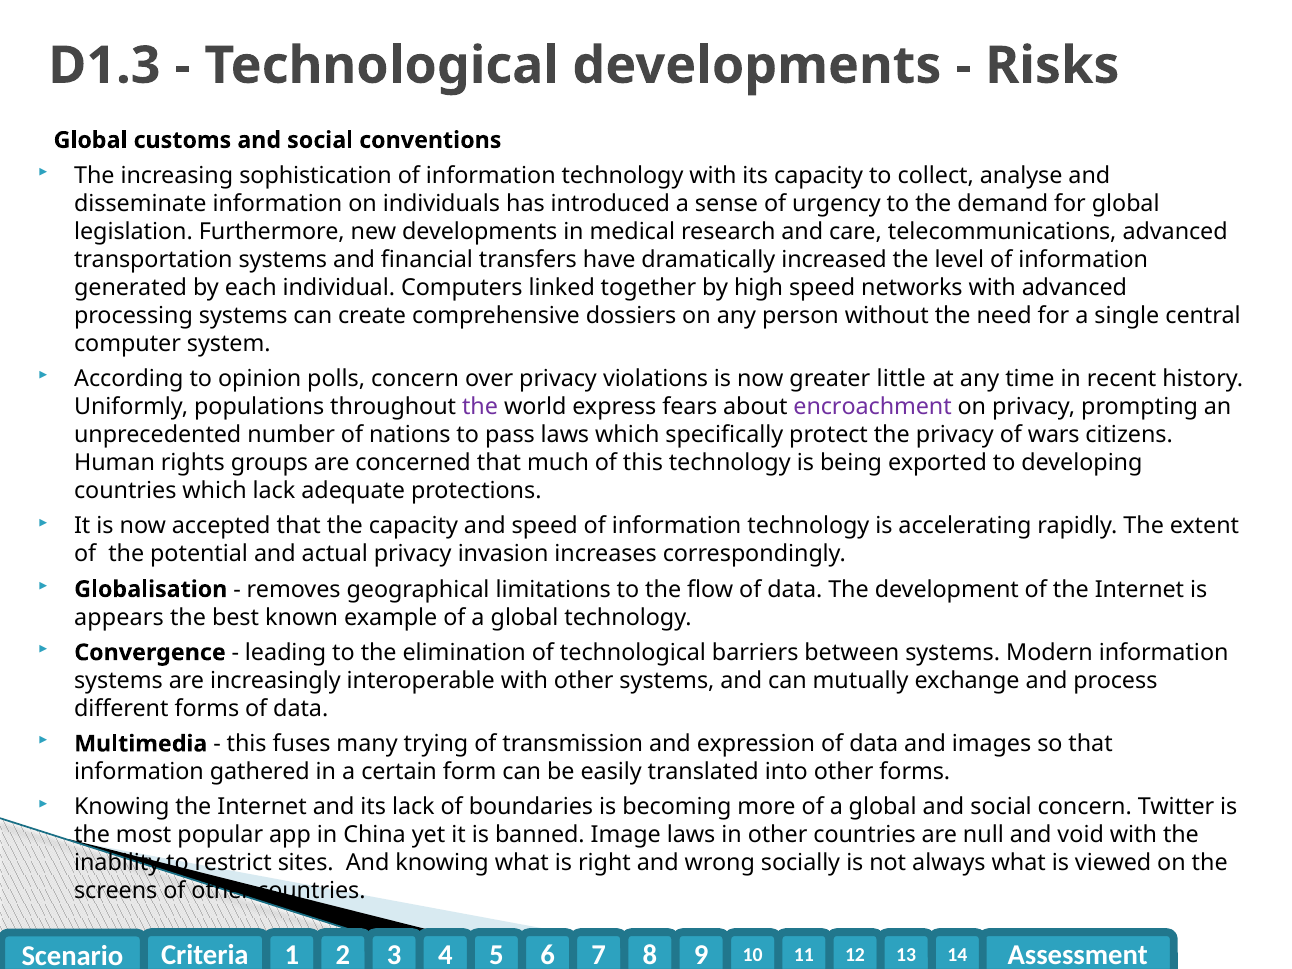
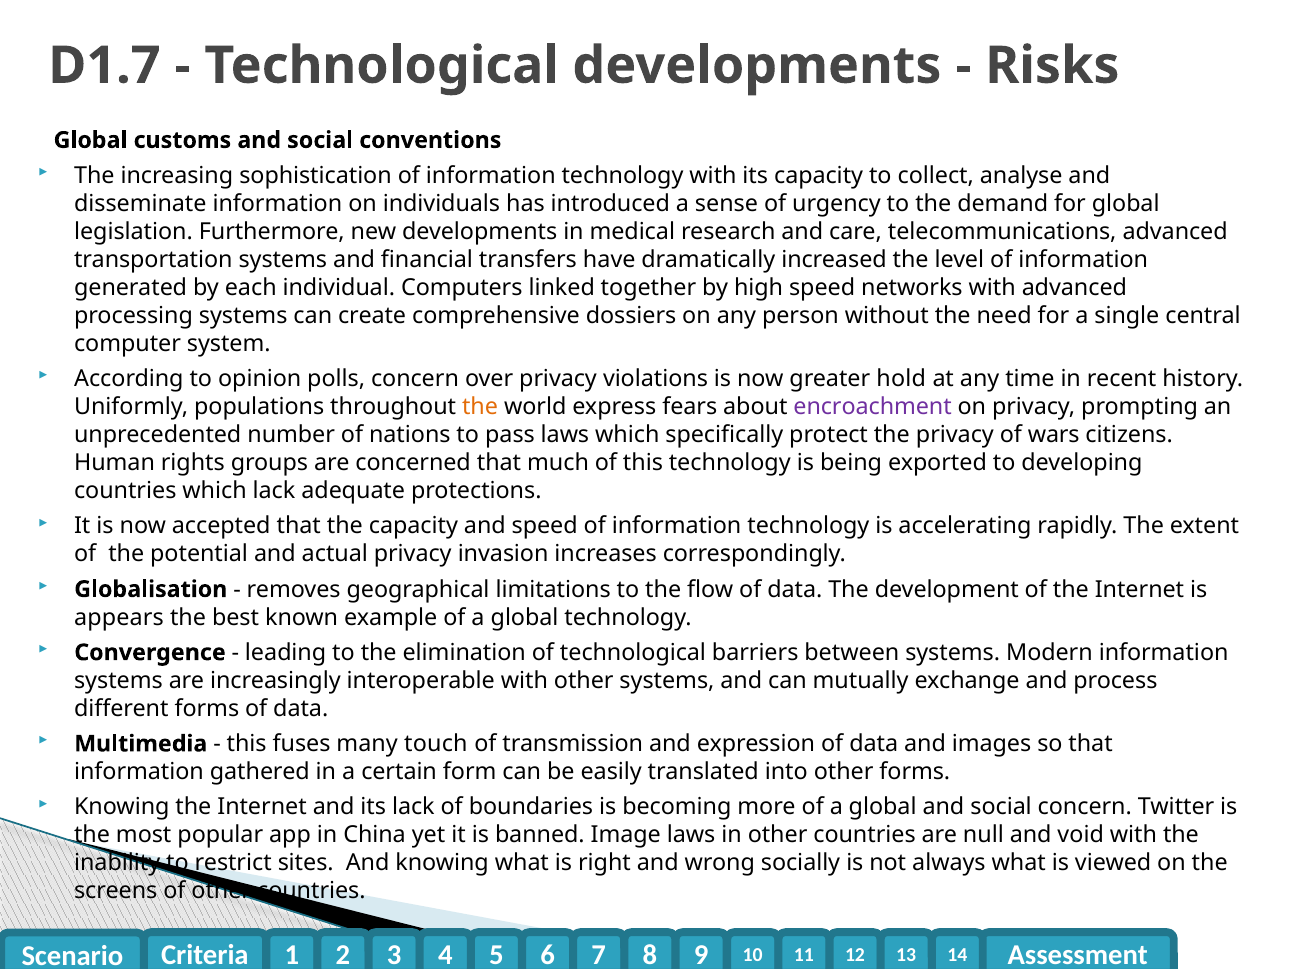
D1.3: D1.3 -> D1.7
little: little -> hold
the at (480, 407) colour: purple -> orange
trying: trying -> touch
